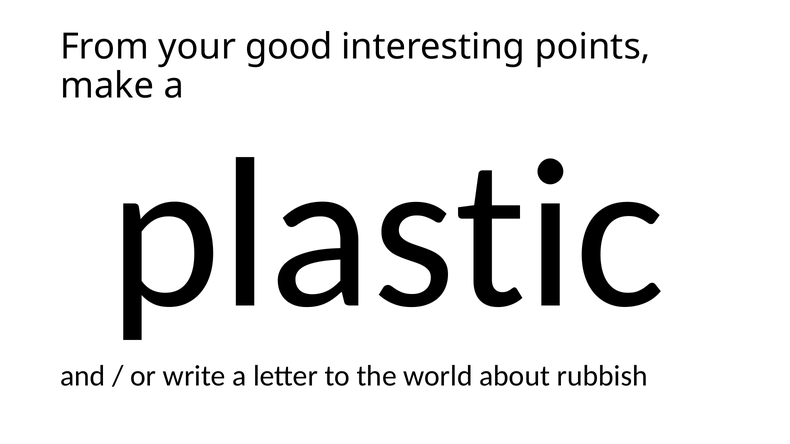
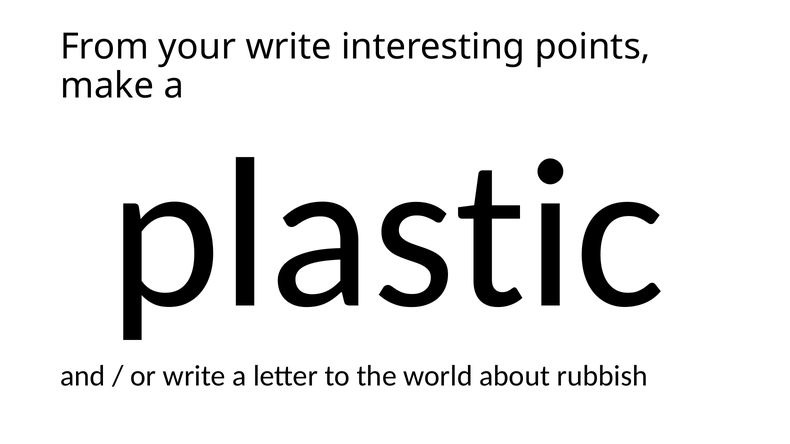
your good: good -> write
